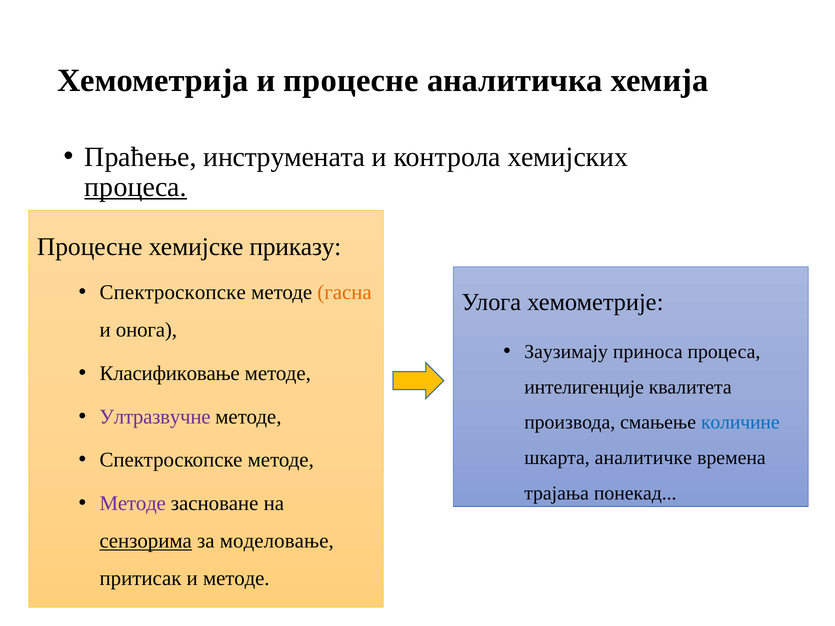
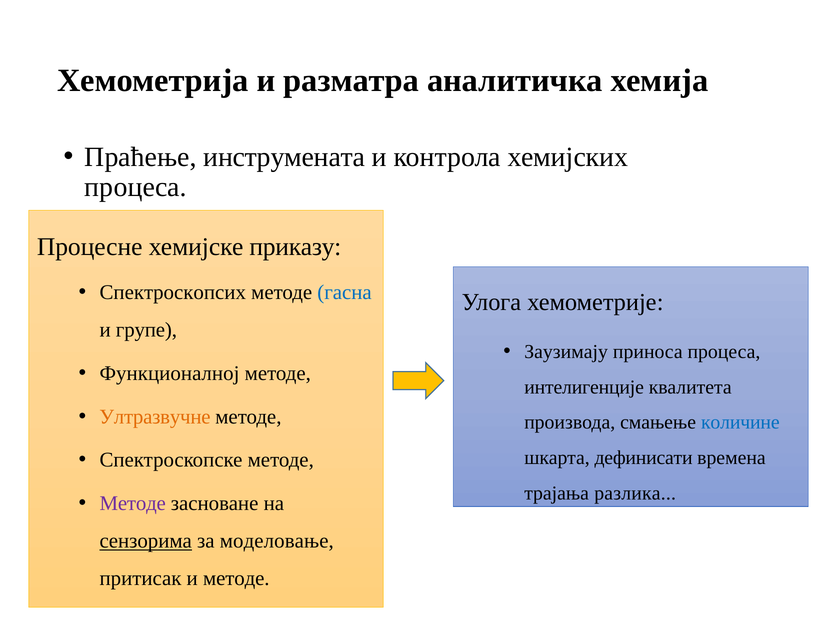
и процесне: процесне -> разматра
процеса at (136, 187) underline: present -> none
Спектроскопске at (173, 293): Спектроскопске -> Спектроскопсих
гасна colour: orange -> blue
онога: онога -> групе
Класификовање: Класификовање -> Функционалној
Ултразвучне colour: purple -> orange
аналитичке: аналитичке -> дефинисати
понекад: понекад -> разлика
